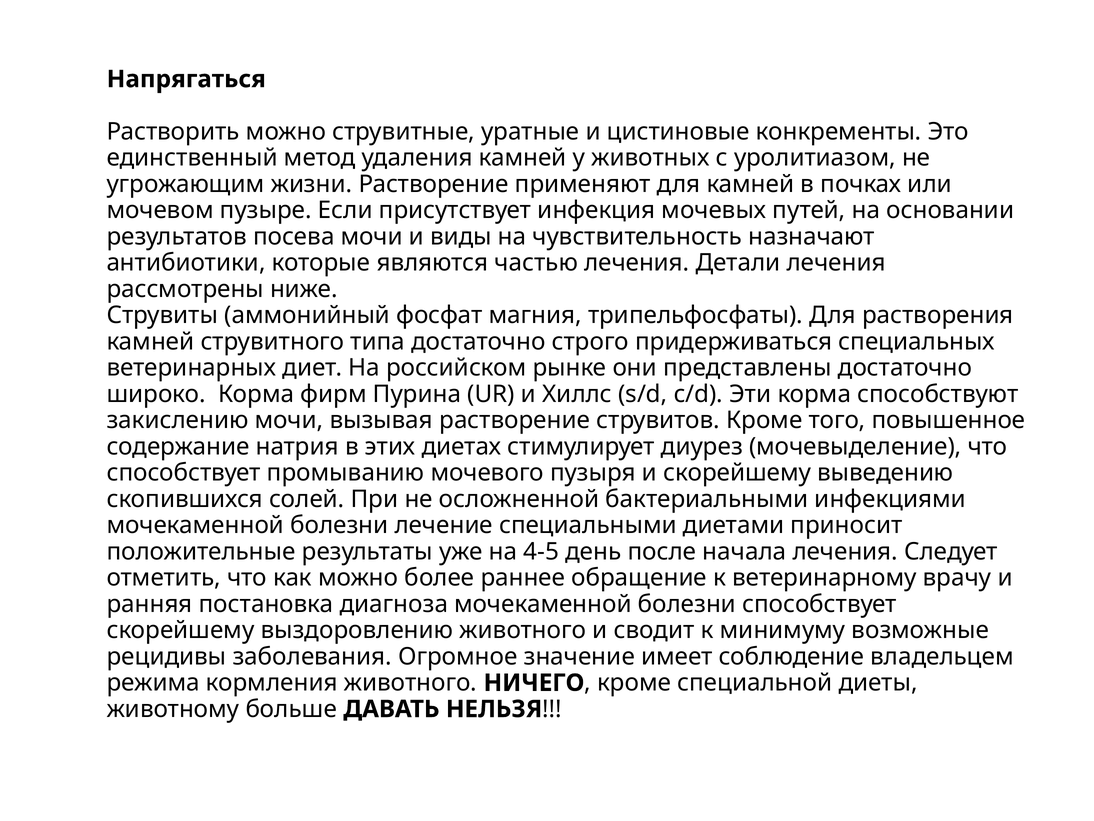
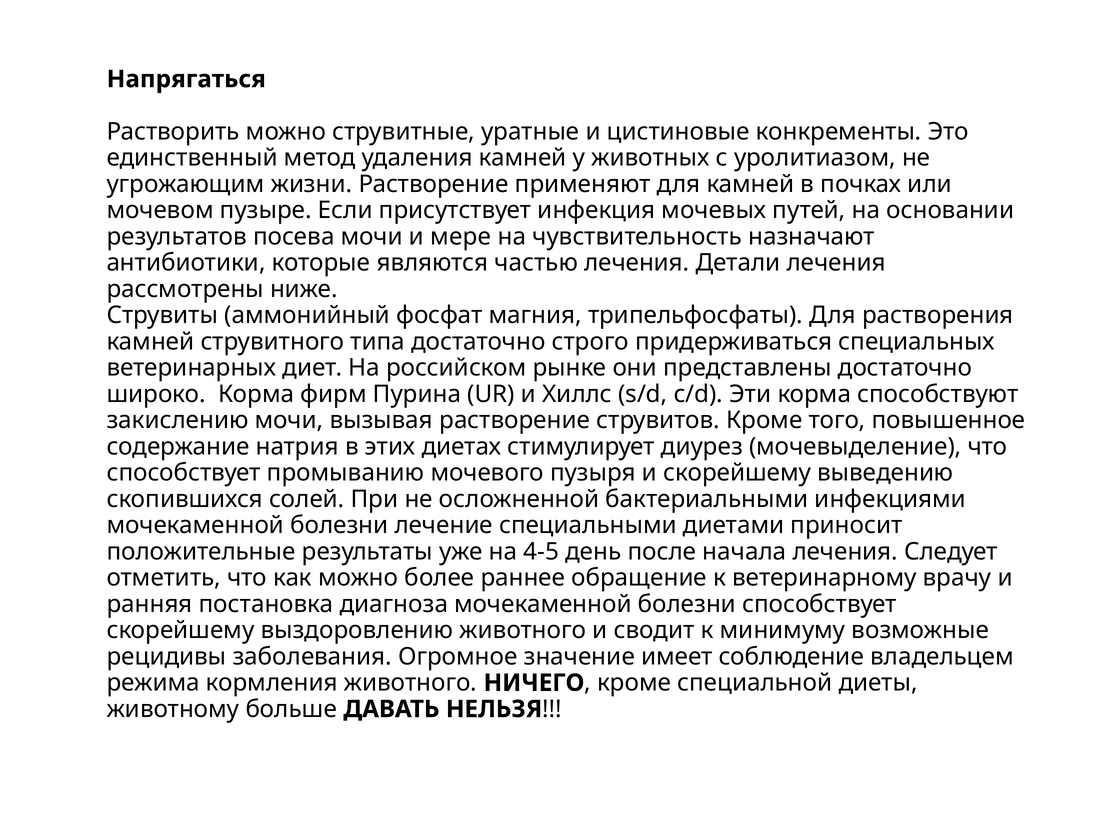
виды: виды -> мере
